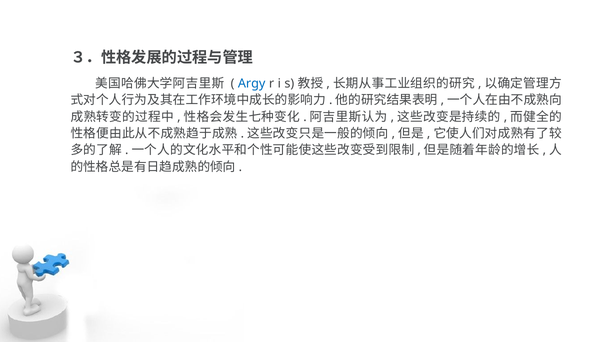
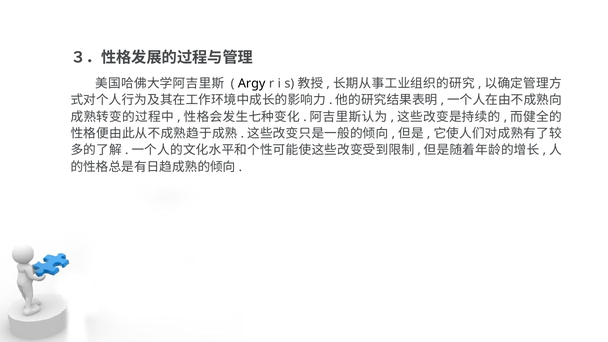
Argy colour: blue -> black
